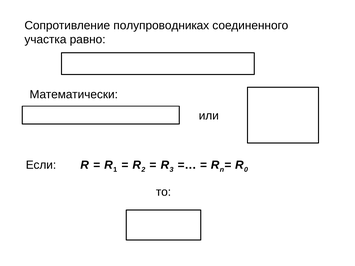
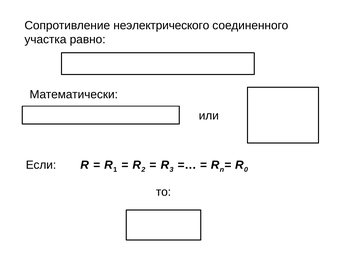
полупроводниках: полупроводниках -> неэлектрического
